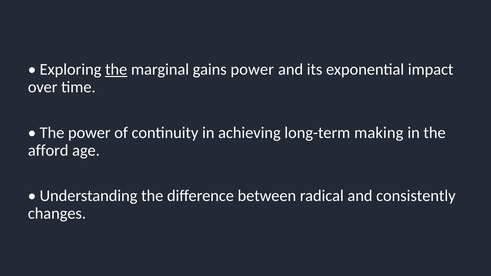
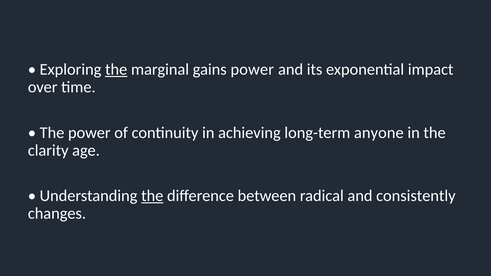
making: making -> anyone
afford: afford -> clarity
the at (152, 196) underline: none -> present
